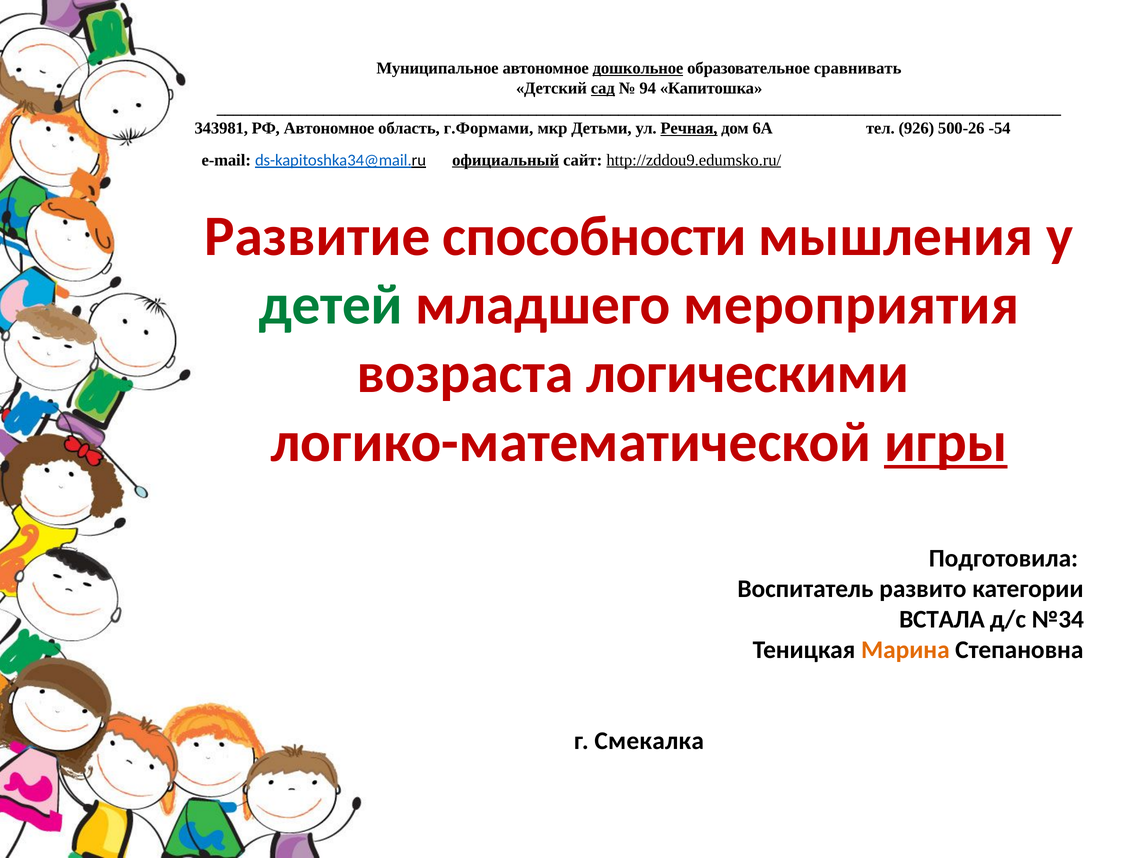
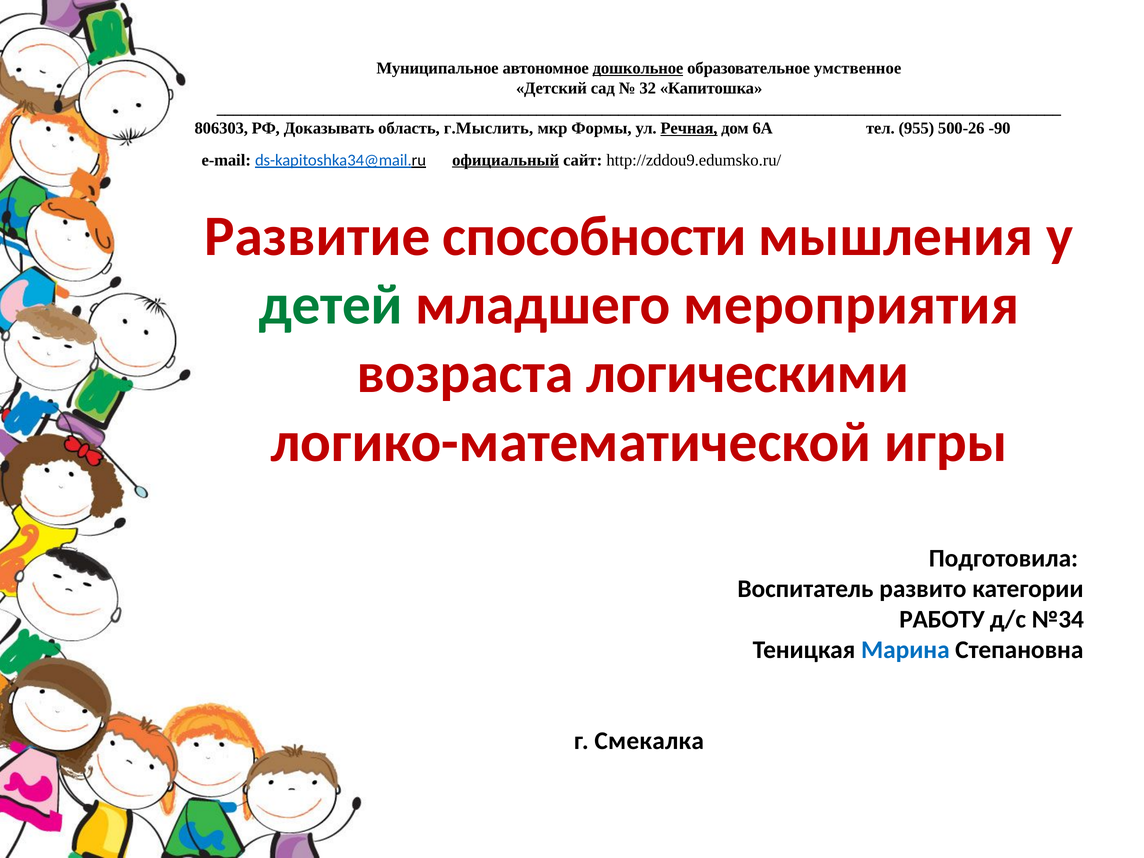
сравнивать: сравнивать -> умственное
сад underline: present -> none
94: 94 -> 32
343981: 343981 -> 806303
РФ Автономное: Автономное -> Доказывать
г.Формами: г.Формами -> г.Мыслить
Детьми: Детьми -> Формы
926: 926 -> 955
-54: -54 -> -90
http://zddou9.edumsko.ru/ underline: present -> none
игры underline: present -> none
ВСТАЛА: ВСТАЛА -> РАБОТУ
Марина colour: orange -> blue
